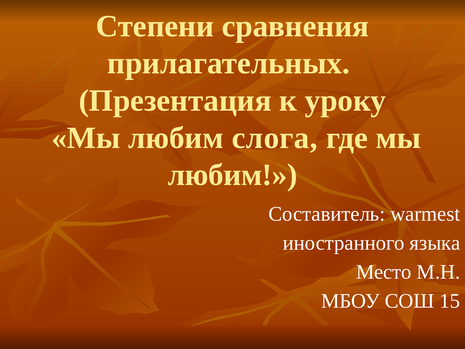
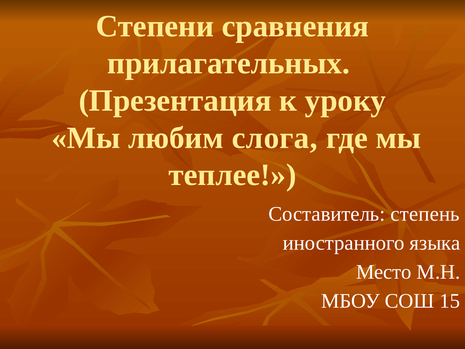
любим at (233, 175): любим -> теплее
warmest: warmest -> степень
